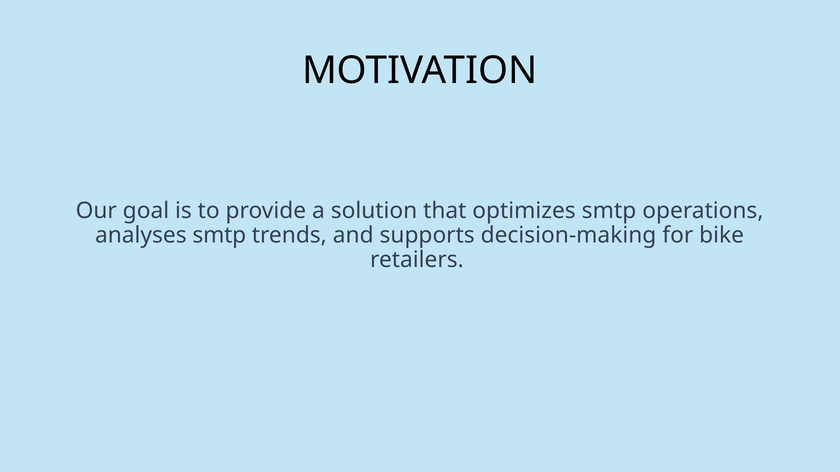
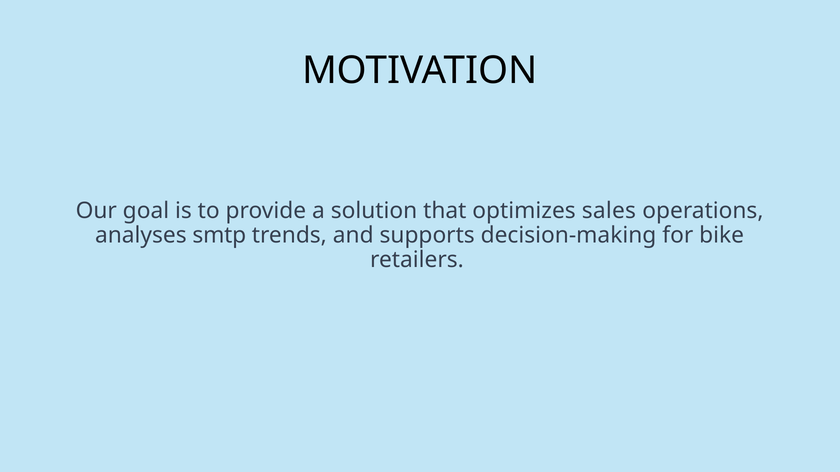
optimizes smtp: smtp -> sales
